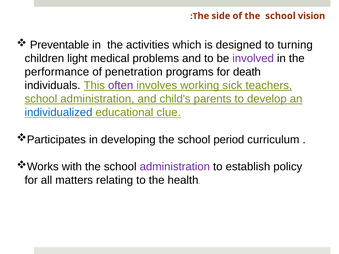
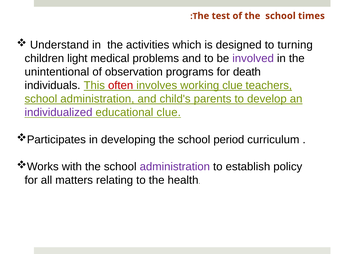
side: side -> test
vision: vision -> times
Preventable: Preventable -> Understand
performance: performance -> unintentional
penetration: penetration -> observation
often colour: purple -> red
working sick: sick -> clue
individualized colour: blue -> purple
